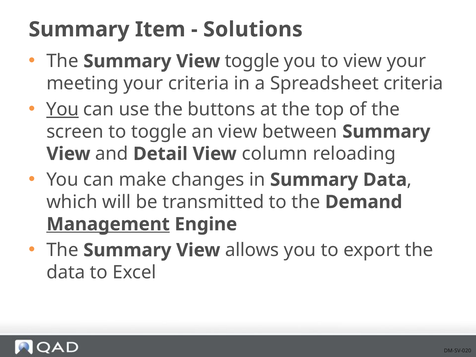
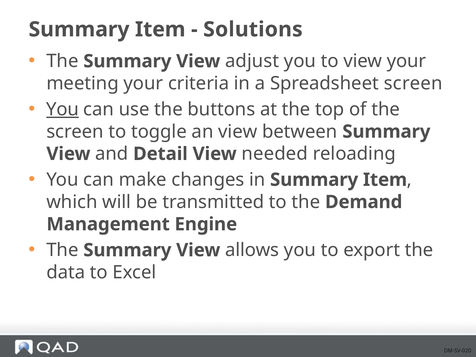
View toggle: toggle -> adjust
Spreadsheet criteria: criteria -> screen
column: column -> needed
in Summary Data: Data -> Item
Management underline: present -> none
